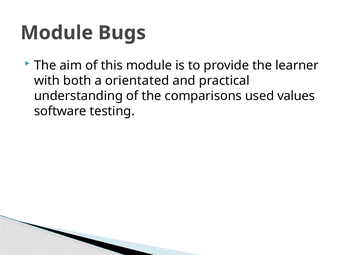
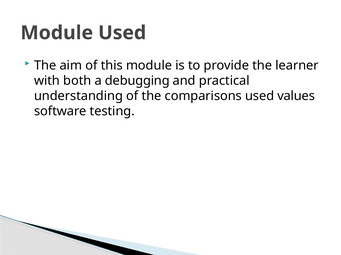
Module Bugs: Bugs -> Used
orientated: orientated -> debugging
